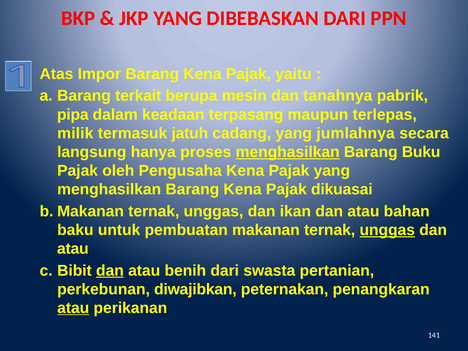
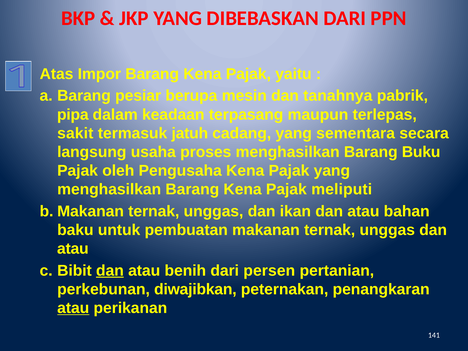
terkait: terkait -> pesiar
milik: milik -> sakit
jumlahnya: jumlahnya -> sementara
hanya: hanya -> usaha
menghasilkan at (288, 152) underline: present -> none
dikuasai: dikuasai -> meliputi
unggas at (387, 230) underline: present -> none
swasta: swasta -> persen
